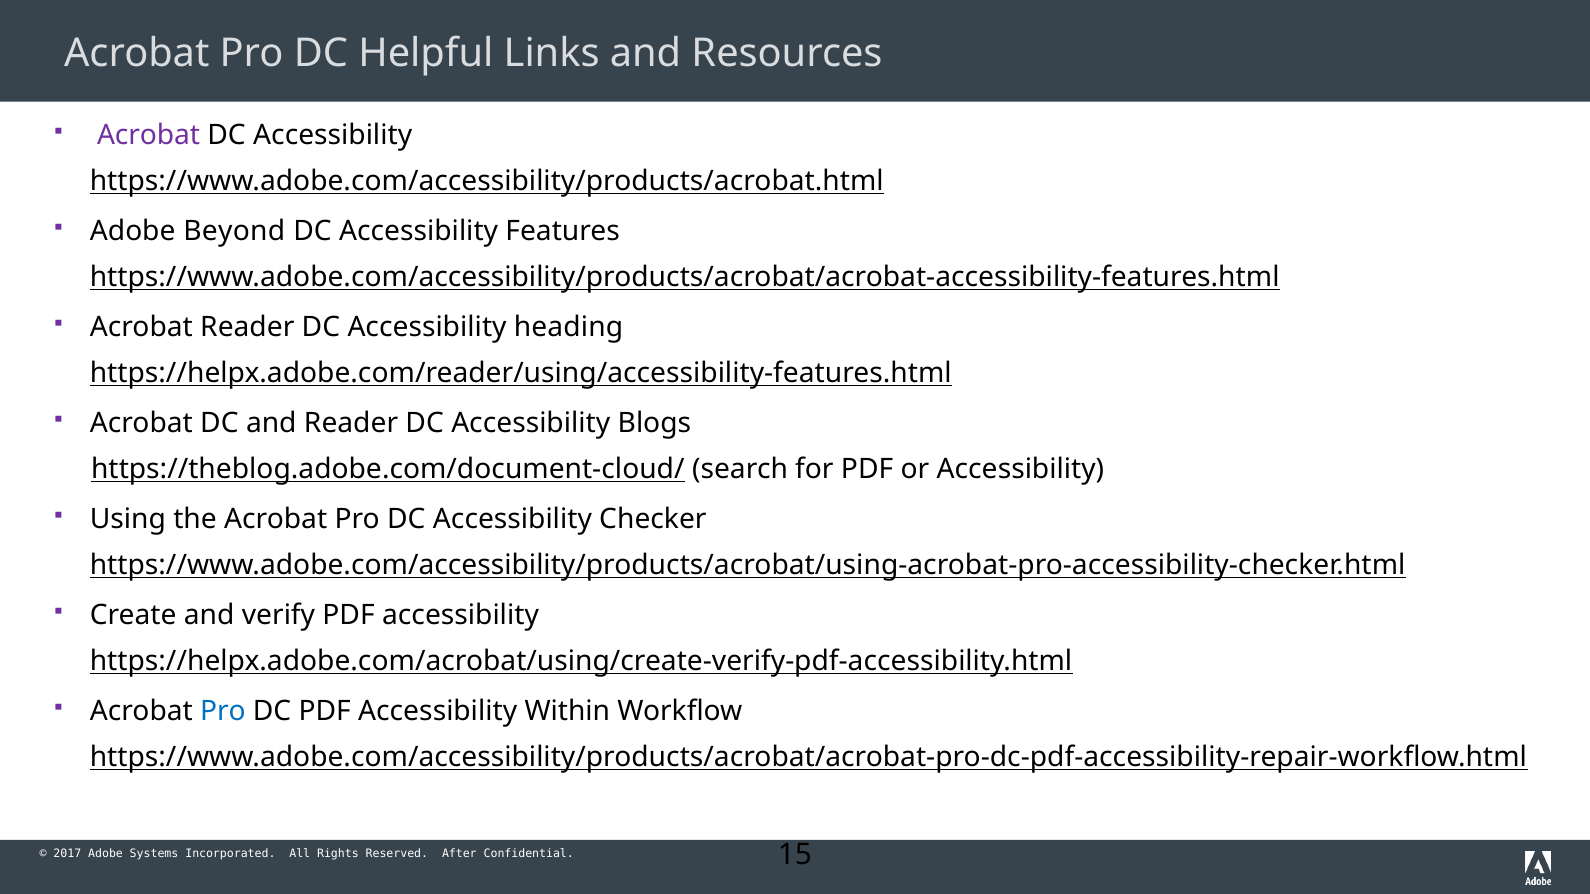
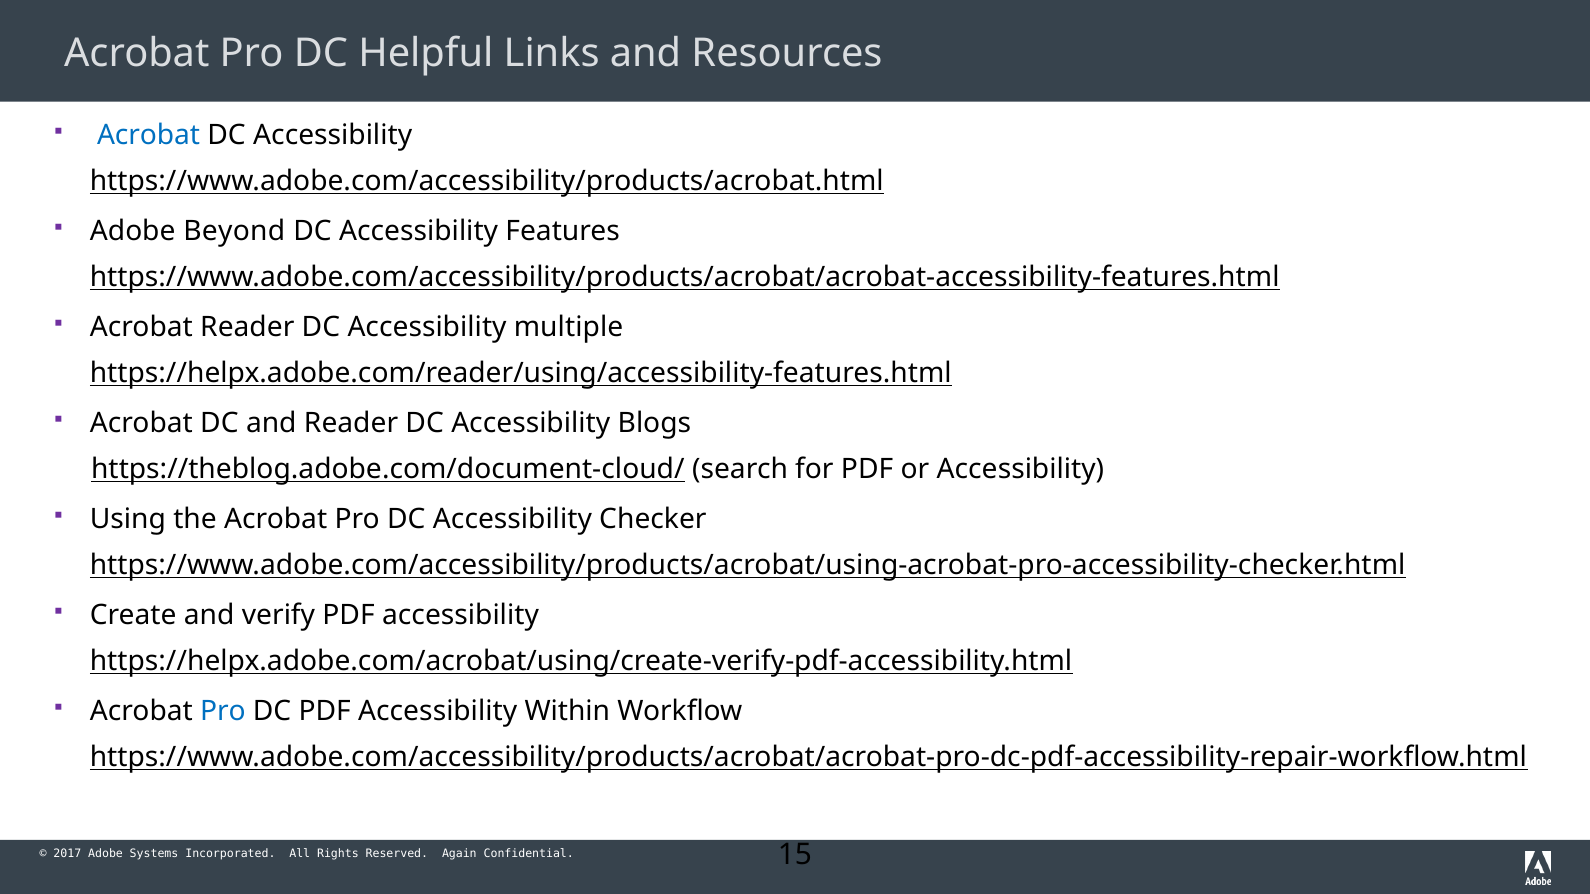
Acrobat at (149, 135) colour: purple -> blue
heading: heading -> multiple
After: After -> Again
